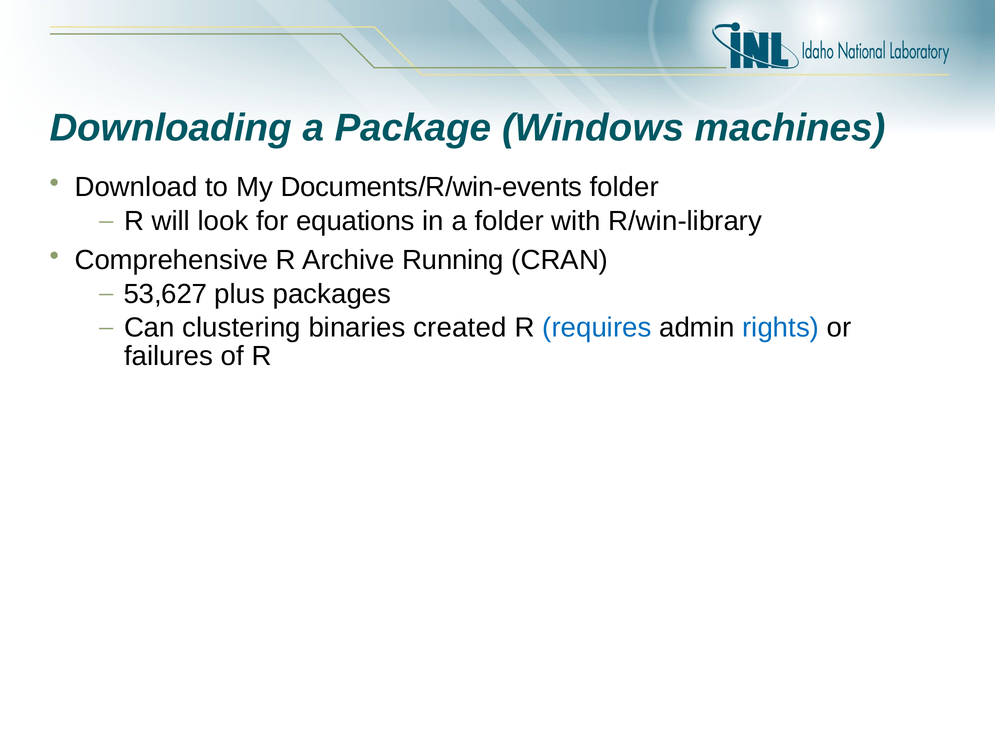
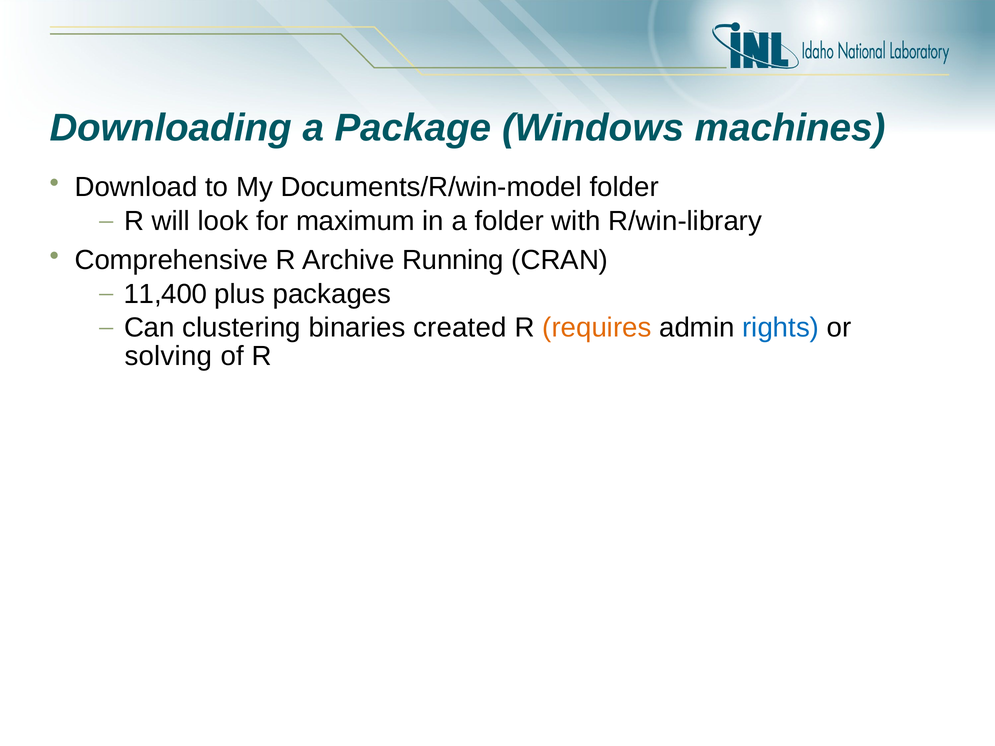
Documents/R/win-events: Documents/R/win-events -> Documents/R/win-model
equations: equations -> maximum
53,627: 53,627 -> 11,400
requires colour: blue -> orange
failures: failures -> solving
